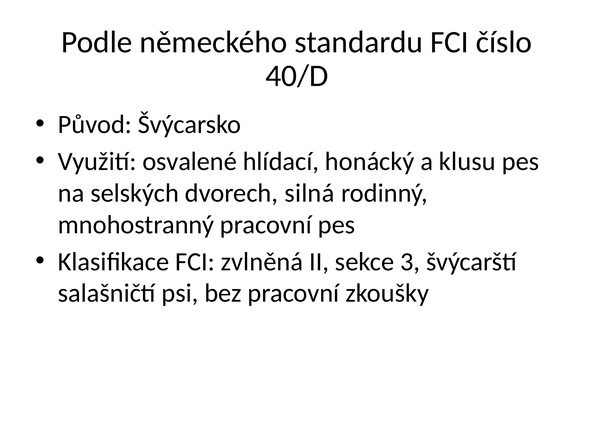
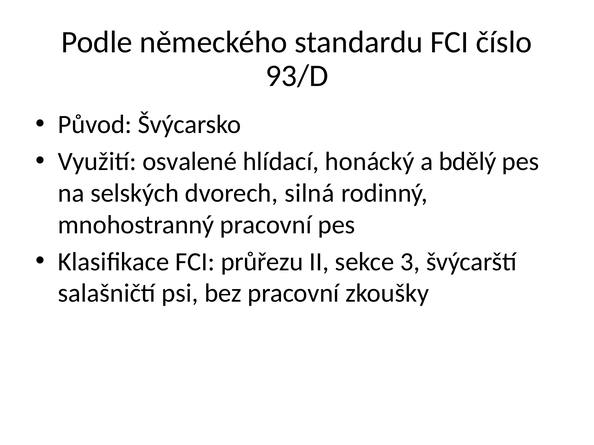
40/D: 40/D -> 93/D
klusu: klusu -> bdělý
zvlněná: zvlněná -> průřezu
